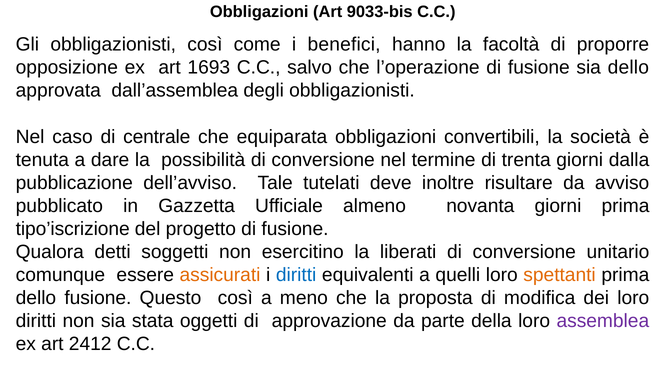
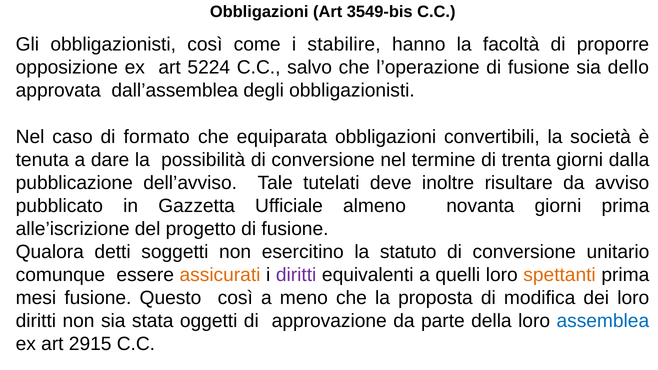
9033-bis: 9033-bis -> 3549-bis
benefici: benefici -> stabilire
1693: 1693 -> 5224
centrale: centrale -> formato
tipo’iscrizione: tipo’iscrizione -> alle’iscrizione
liberati: liberati -> statuto
diritti at (296, 275) colour: blue -> purple
dello at (36, 298): dello -> mesi
assemblea colour: purple -> blue
2412: 2412 -> 2915
